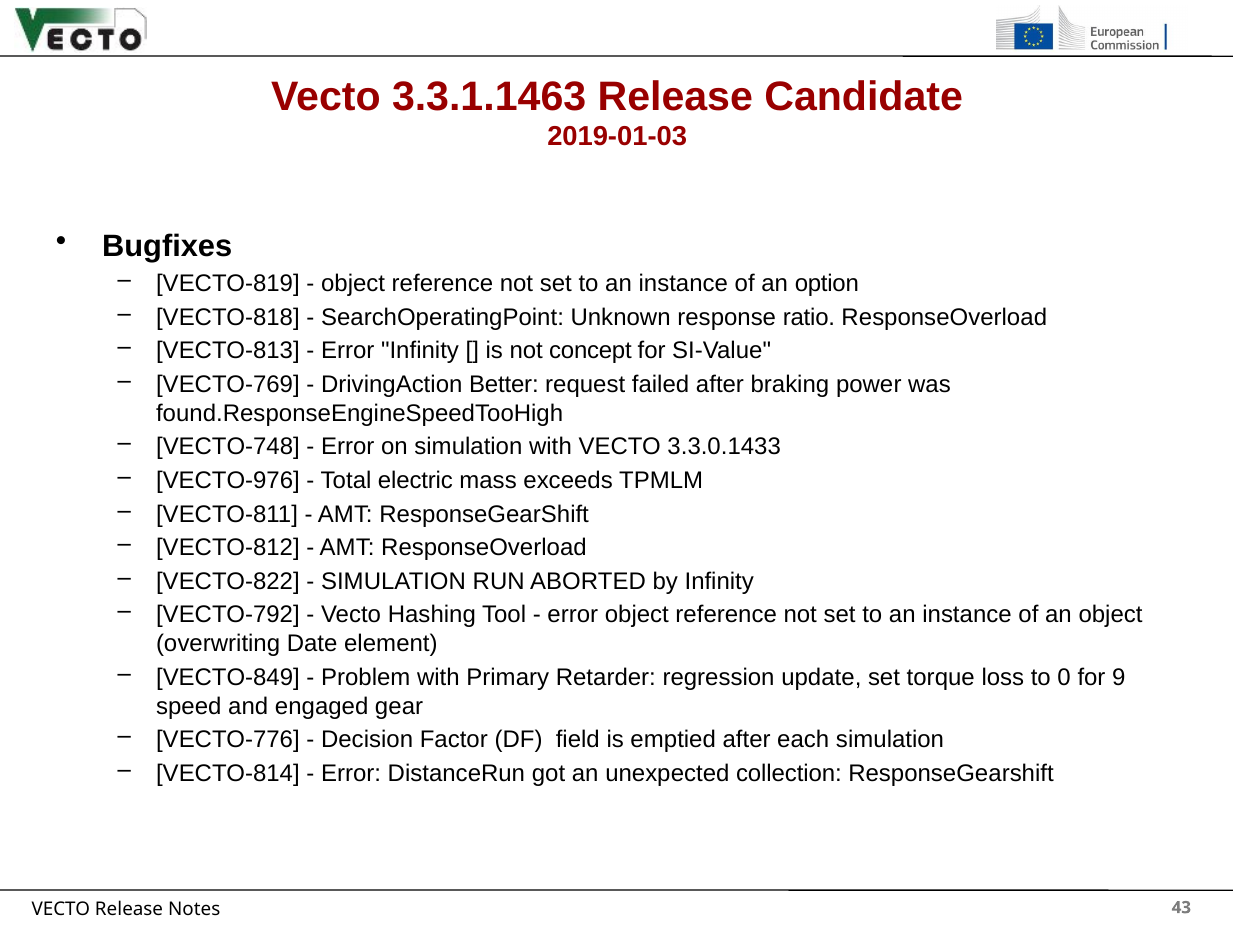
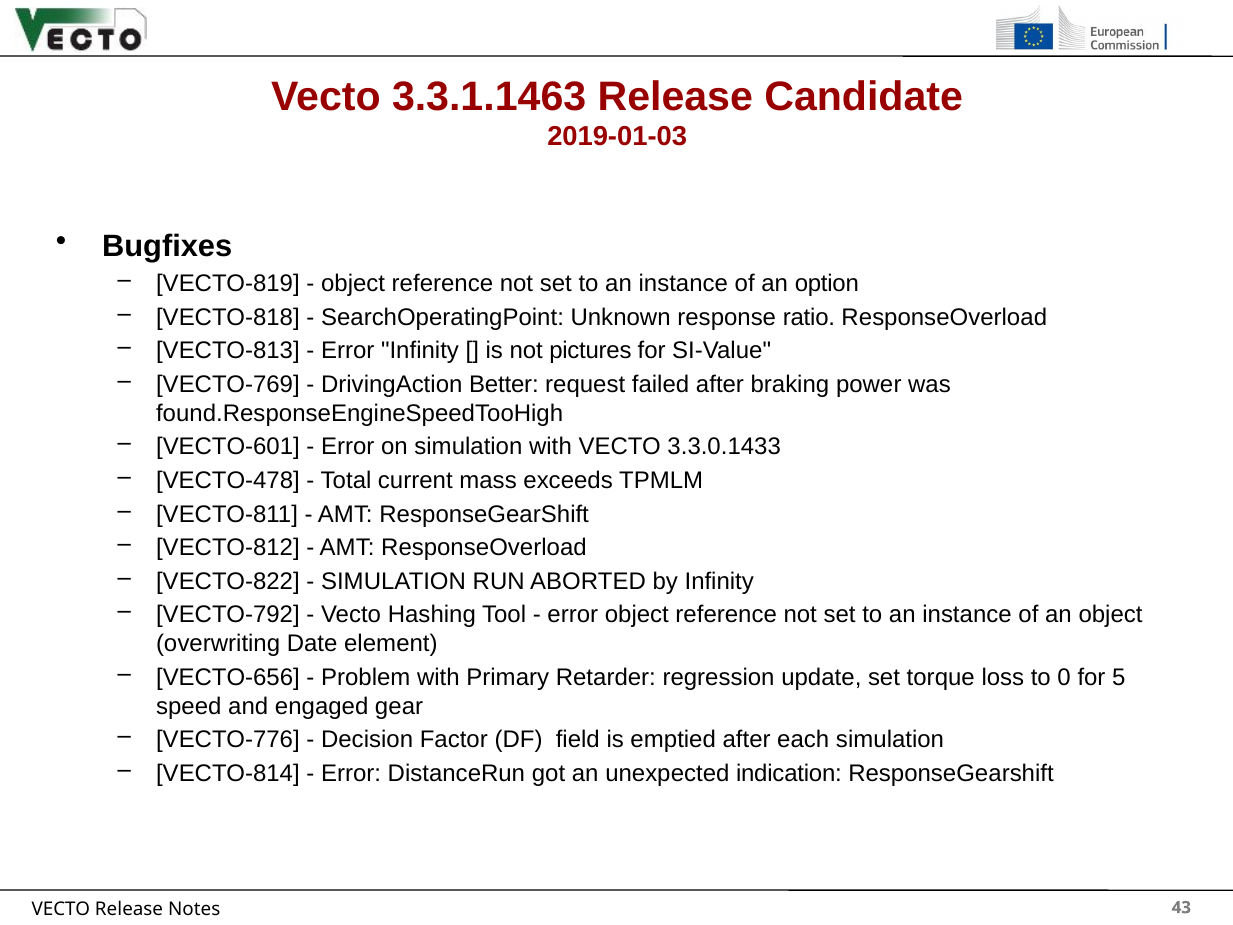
concept: concept -> pictures
VECTO-748: VECTO-748 -> VECTO-601
VECTO-976: VECTO-976 -> VECTO-478
electric: electric -> current
VECTO-849: VECTO-849 -> VECTO-656
9: 9 -> 5
collection: collection -> indication
